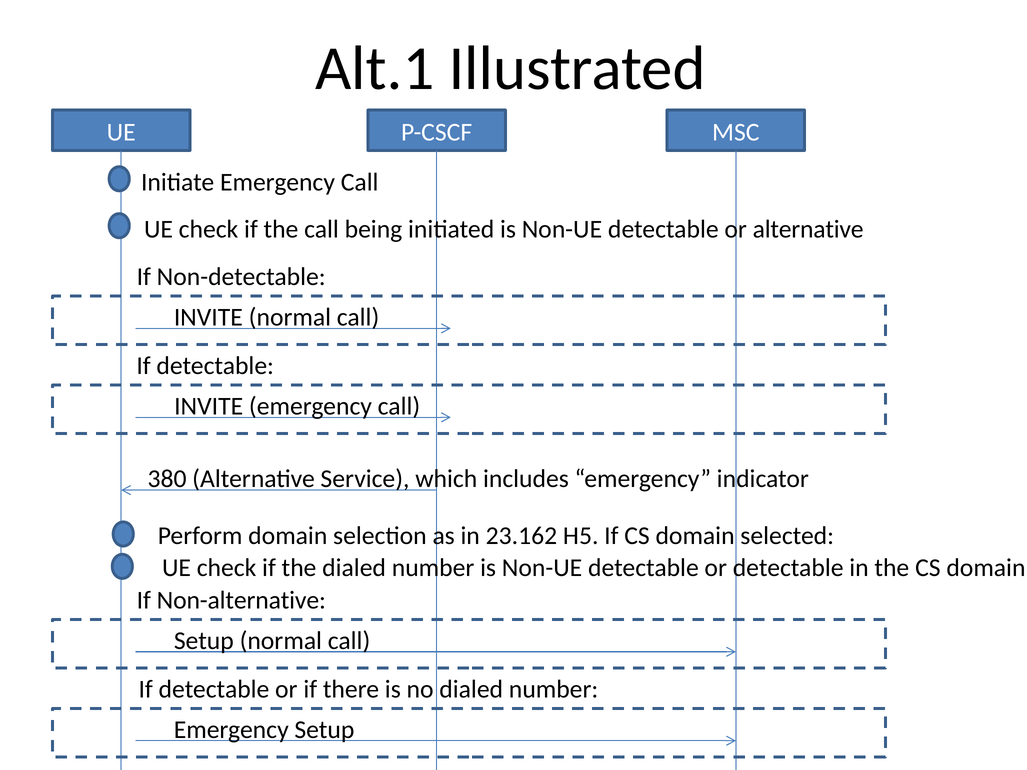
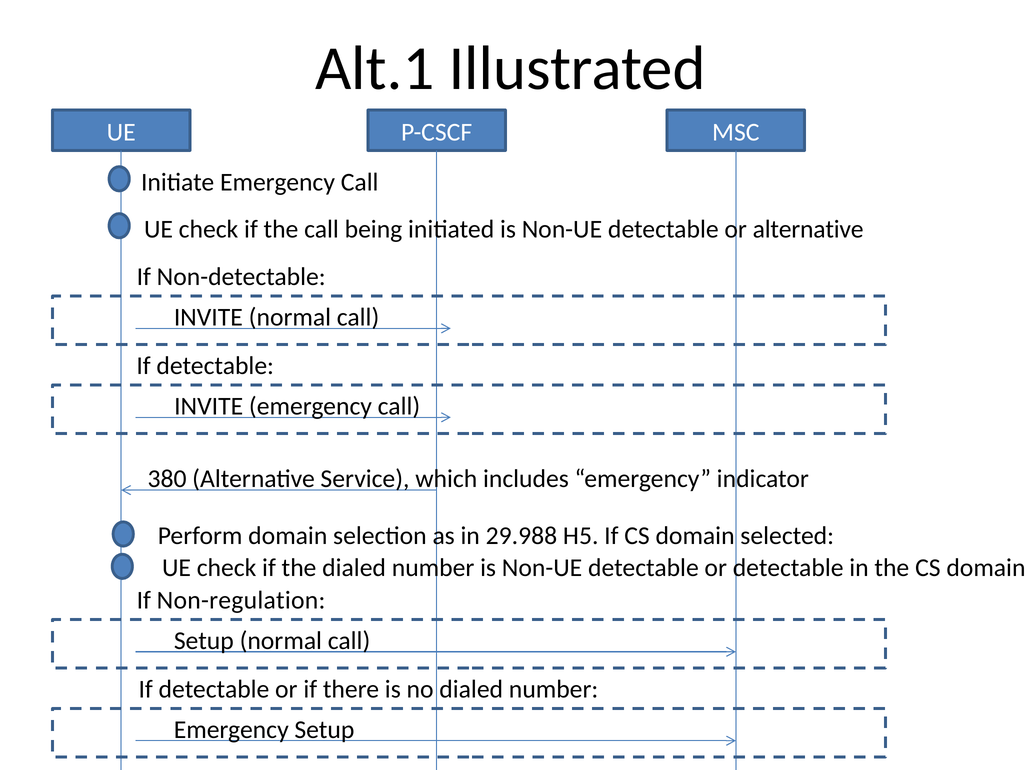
23.162: 23.162 -> 29.988
Non-alternative: Non-alternative -> Non-regulation
